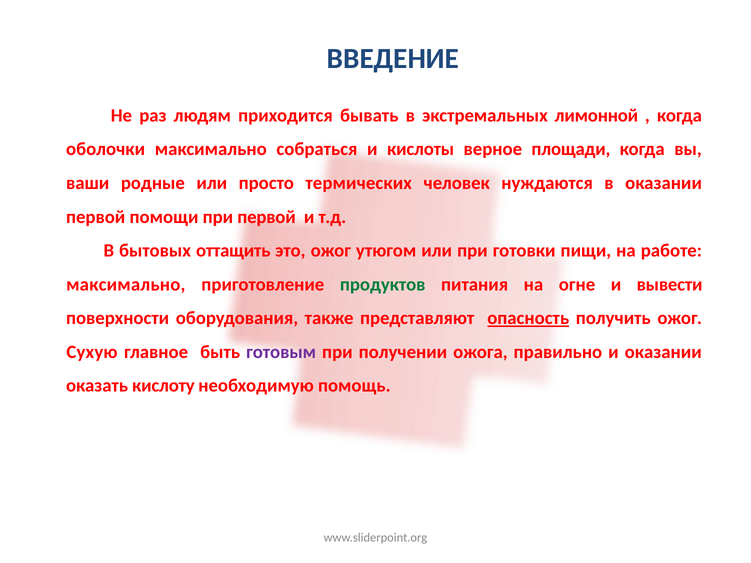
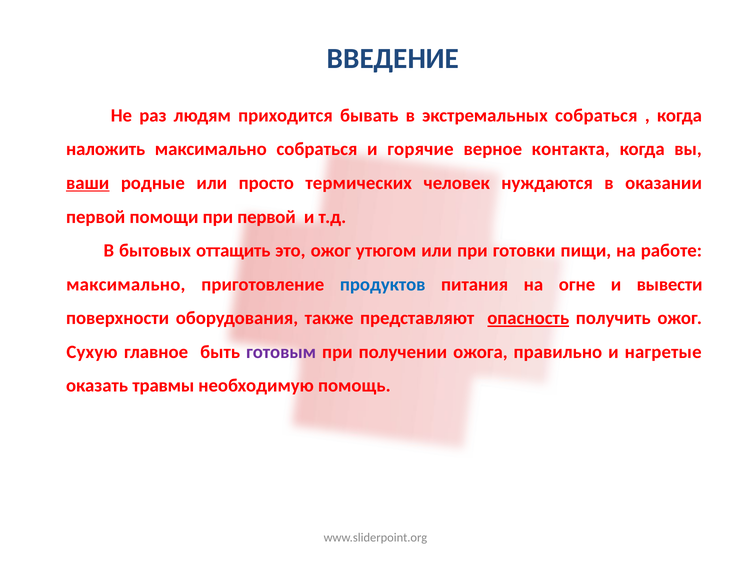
экстремальных лимонной: лимонной -> собраться
оболочки: оболочки -> наложить
кислоты: кислоты -> горячие
площади: площади -> контакта
ваши underline: none -> present
продуктов colour: green -> blue
и оказании: оказании -> нагретые
кислоту: кислоту -> травмы
